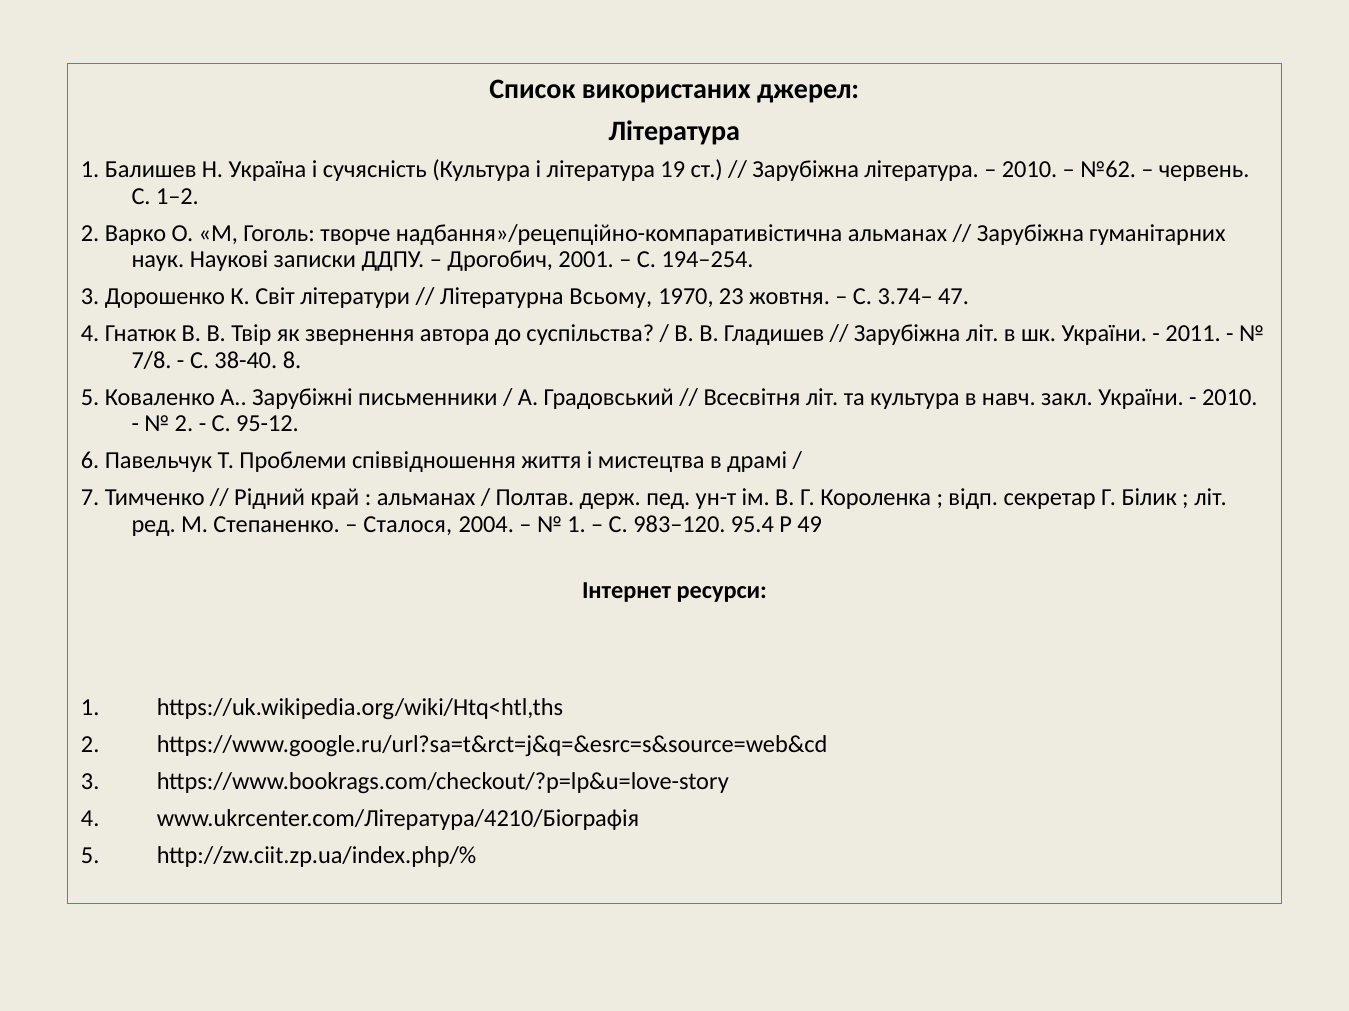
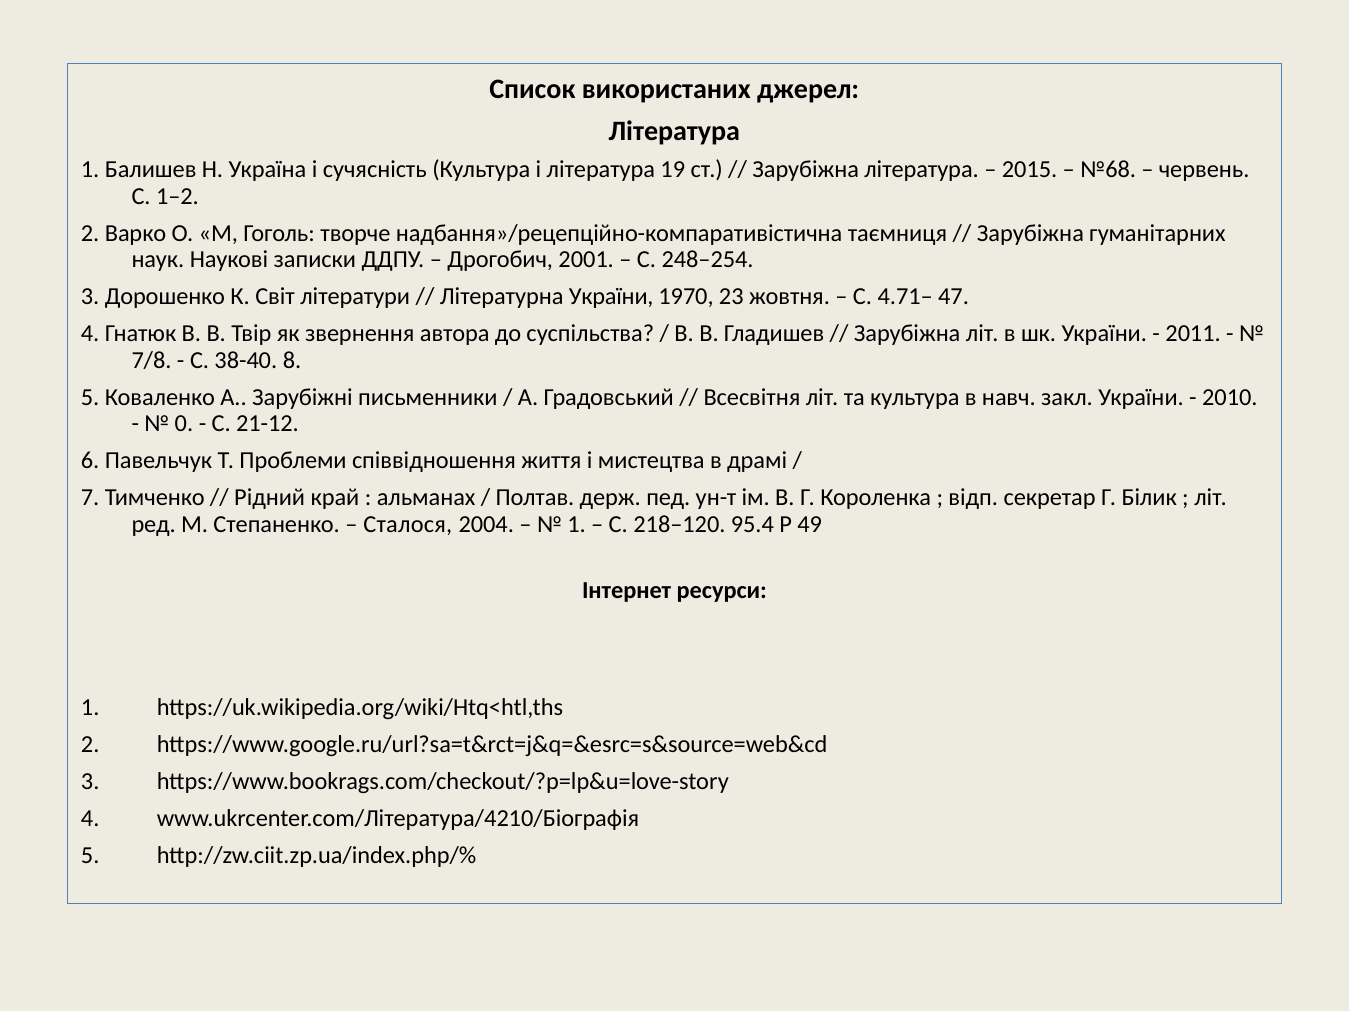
2010 at (1030, 170): 2010 -> 2015
№62: №62 -> №68
надбання»/рецепційно-компаративістична альманах: альманах -> таємниця
194–254: 194–254 -> 248–254
Літературна Всьому: Всьому -> України
3.74–: 3.74– -> 4.71–
2 at (184, 424): 2 -> 0
95-12: 95-12 -> 21-12
983–120: 983–120 -> 218–120
